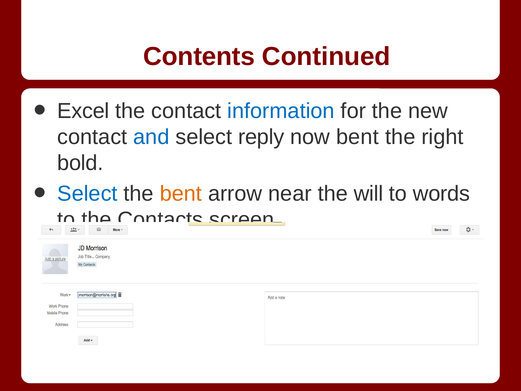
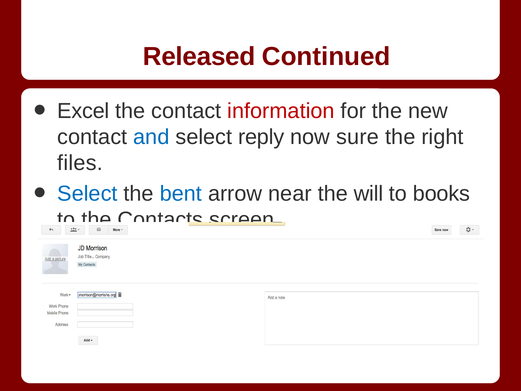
Contents: Contents -> Released
information colour: blue -> red
now bent: bent -> sure
bold: bold -> files
bent at (181, 193) colour: orange -> blue
words: words -> books
